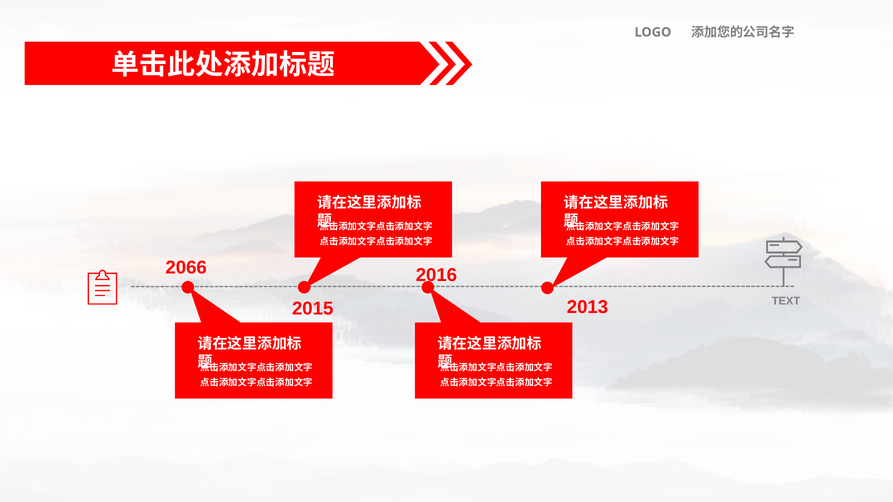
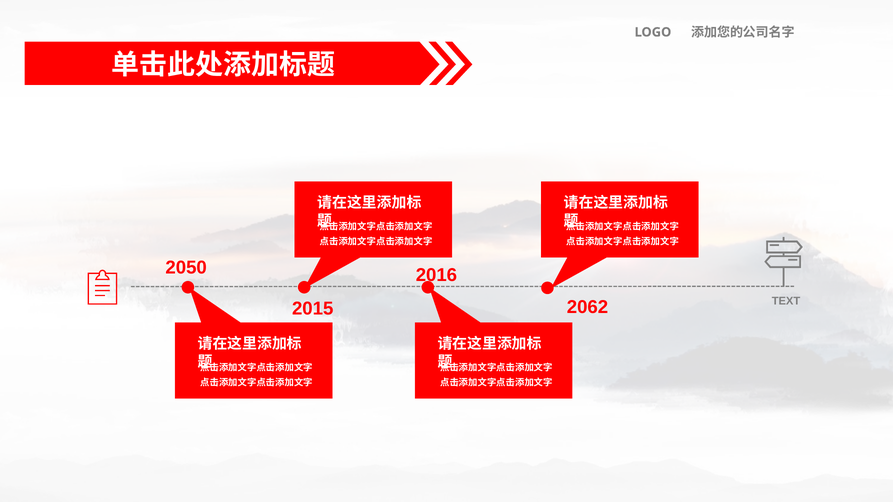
2066: 2066 -> 2050
2013: 2013 -> 2062
